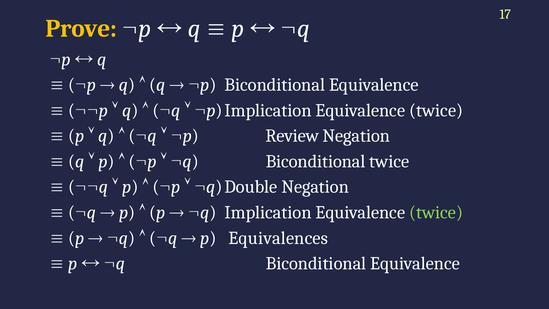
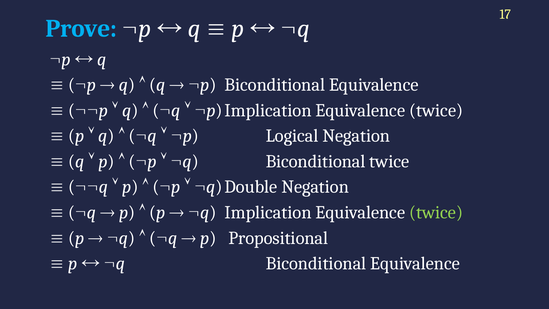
Prove colour: yellow -> light blue
Review: Review -> Logical
Equivalences: Equivalences -> Propositional
